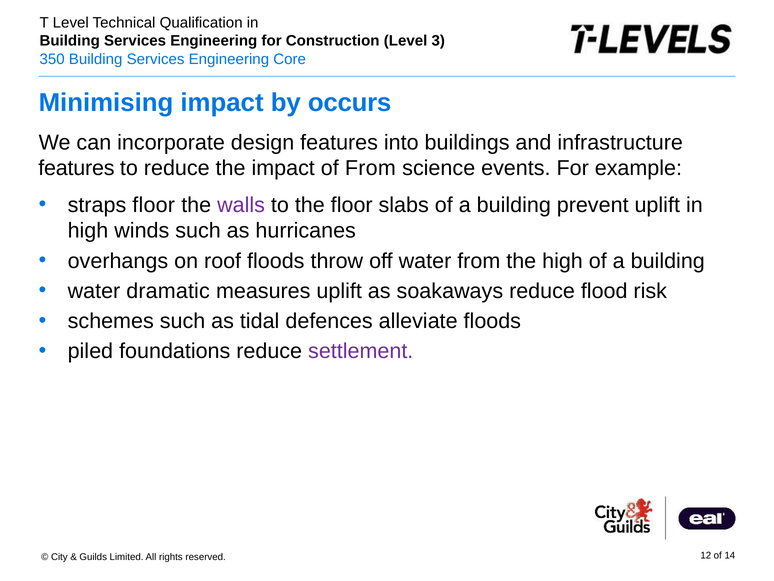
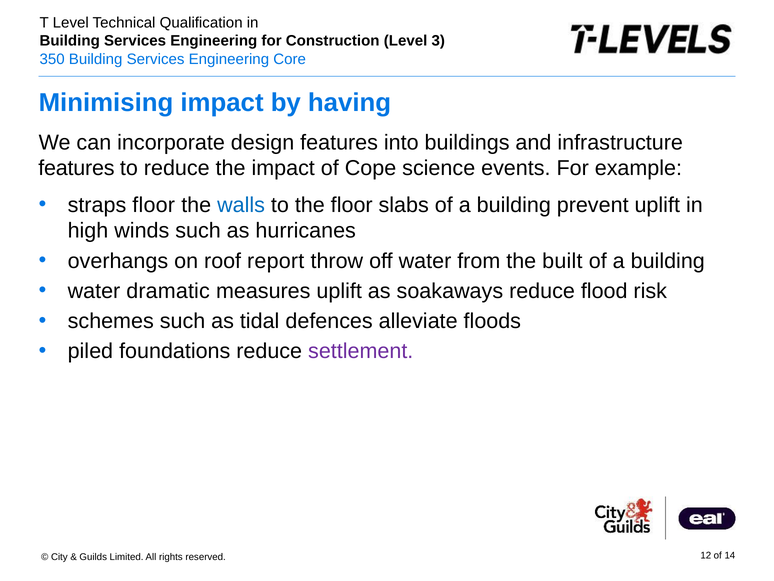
occurs: occurs -> having
of From: From -> Cope
walls colour: purple -> blue
roof floods: floods -> report
the high: high -> built
